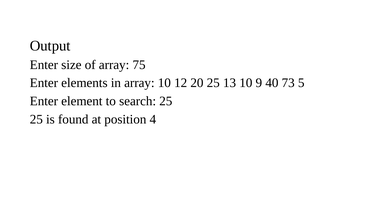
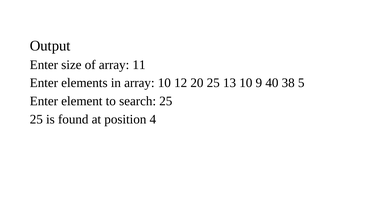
75: 75 -> 11
73: 73 -> 38
